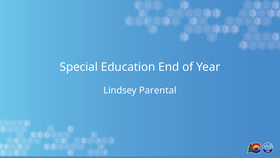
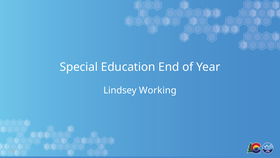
Parental: Parental -> Working
